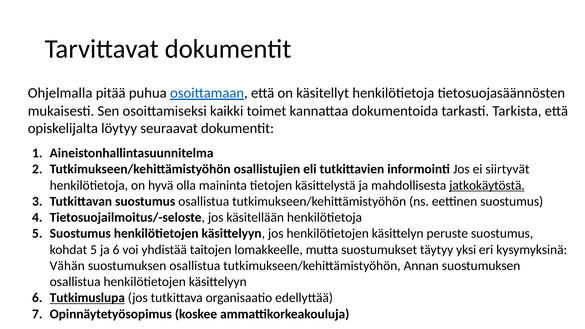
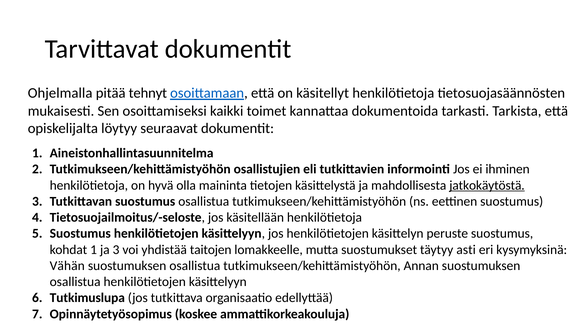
puhua: puhua -> tehnyt
siirtyvät: siirtyvät -> ihminen
kohdat 5: 5 -> 1
ja 6: 6 -> 3
yksi: yksi -> asti
Tutkimuslupa underline: present -> none
